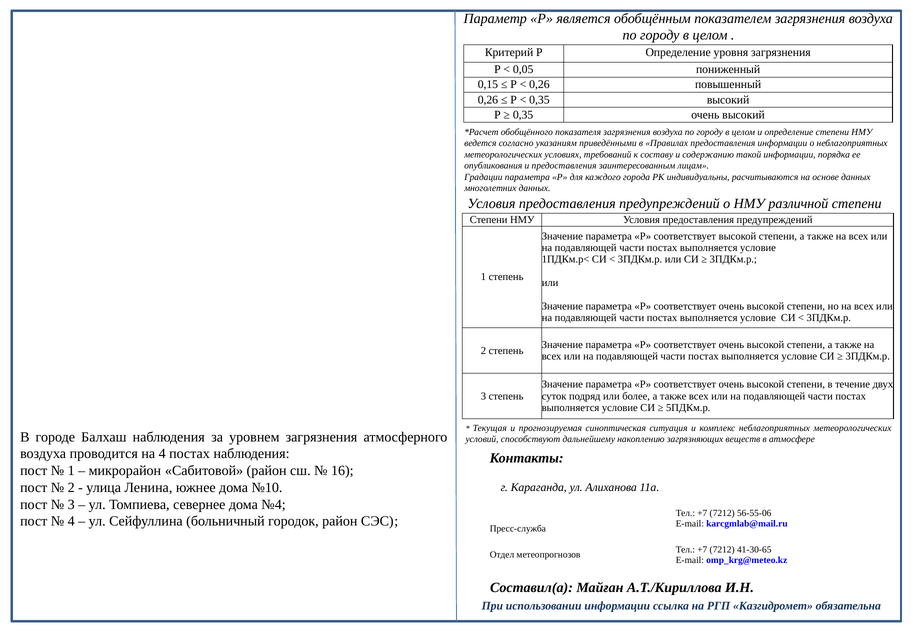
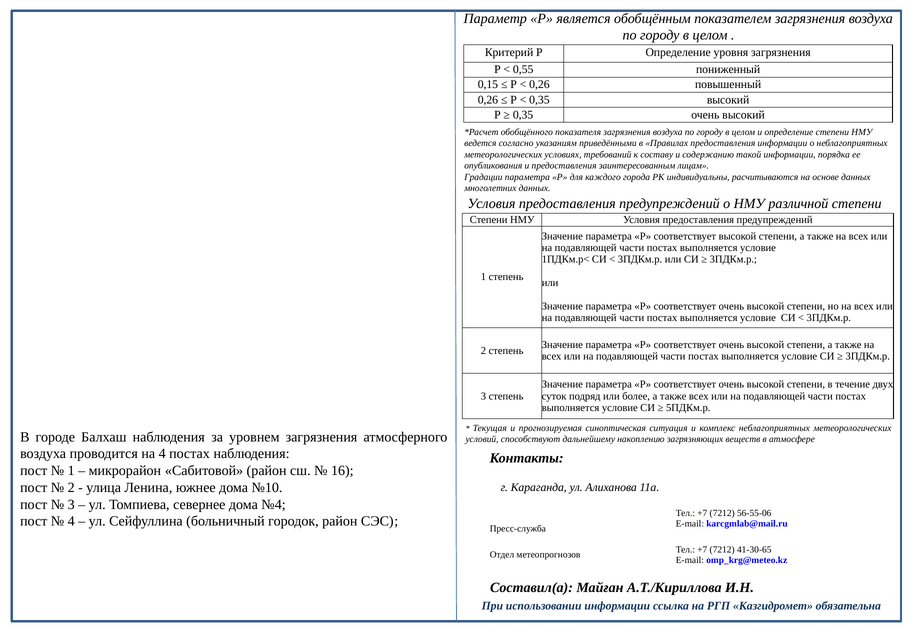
0,05: 0,05 -> 0,55
